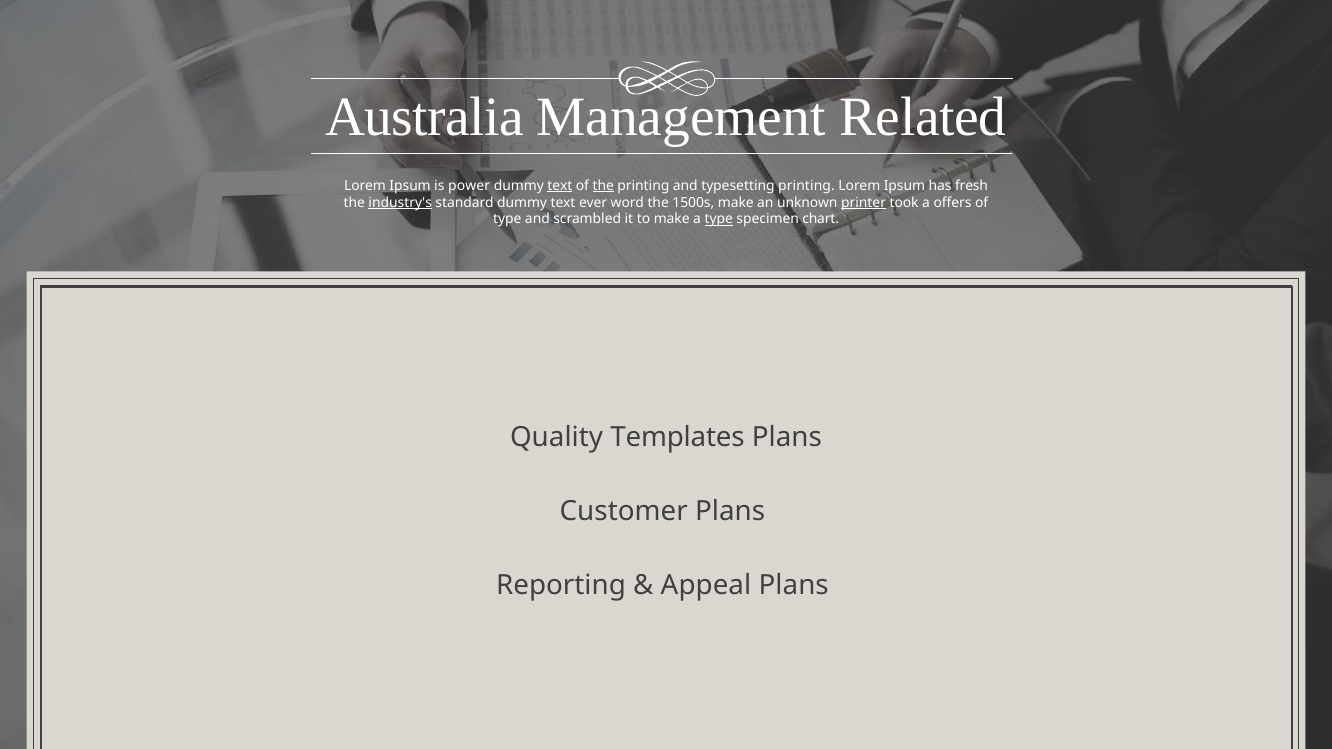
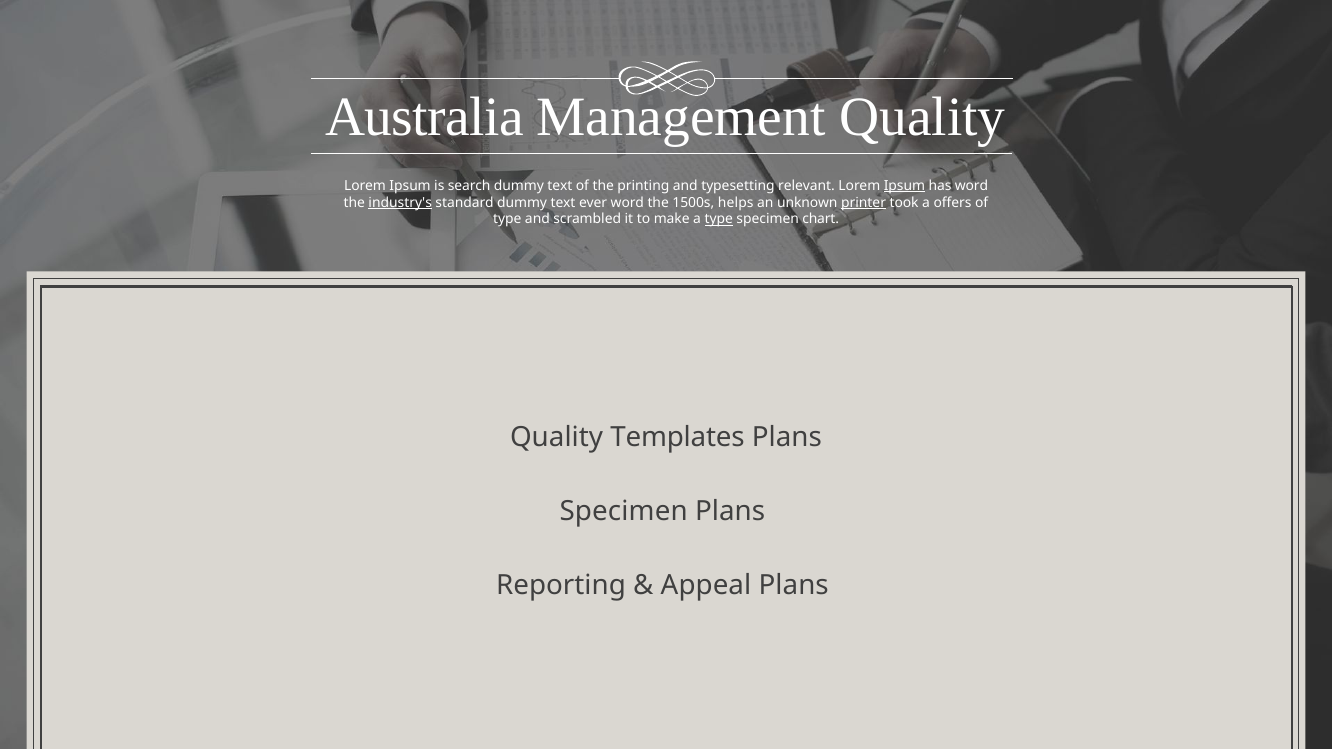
Management Related: Related -> Quality
power: power -> search
text at (560, 186) underline: present -> none
the at (603, 186) underline: present -> none
typesetting printing: printing -> relevant
Ipsum at (904, 186) underline: none -> present
has fresh: fresh -> word
1500s make: make -> helps
Customer at (624, 512): Customer -> Specimen
